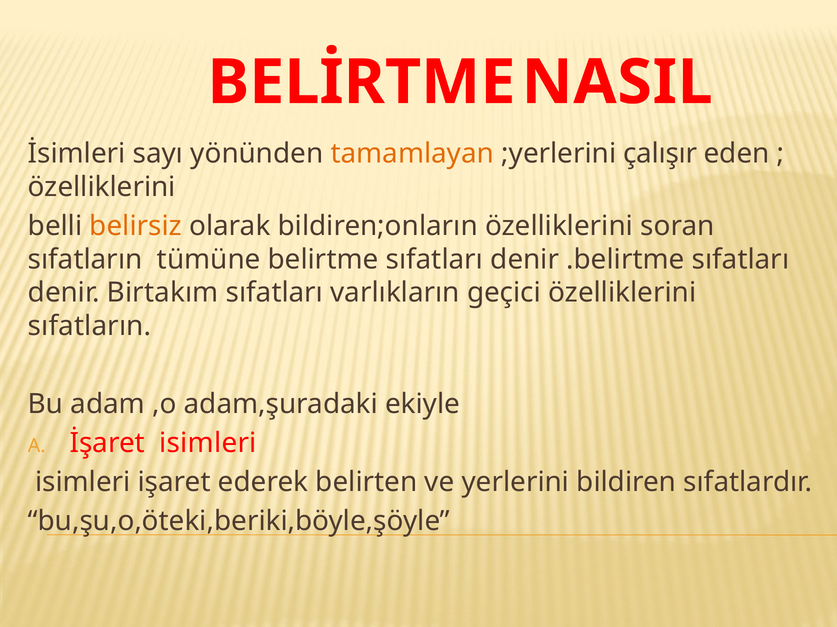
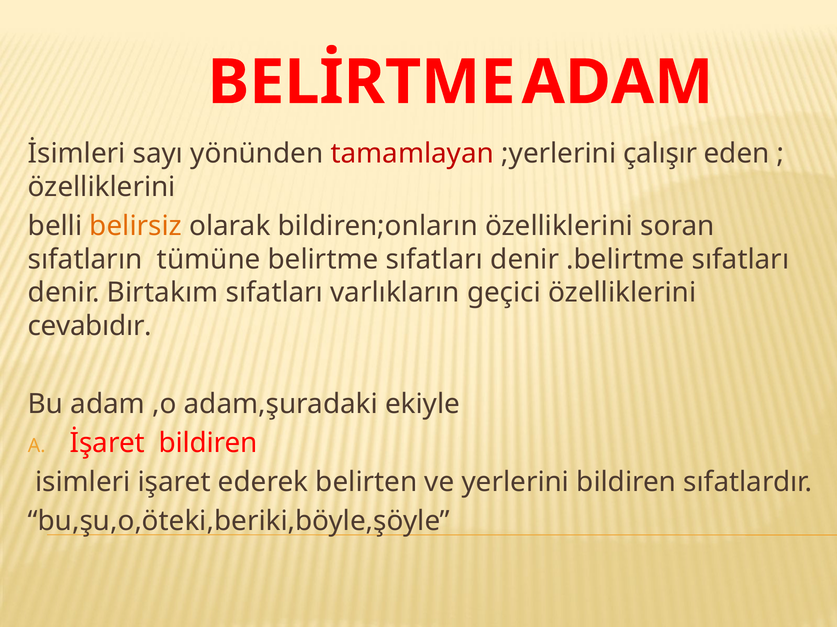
BELİRTME NASIL: NASIL -> ADAM
tamamlayan colour: orange -> red
sıfatların at (90, 327): sıfatların -> cevabıdır
İşaret isimleri: isimleri -> bildiren
